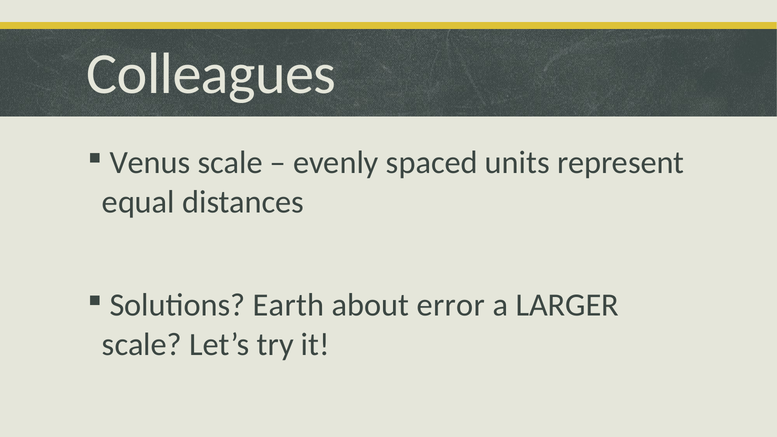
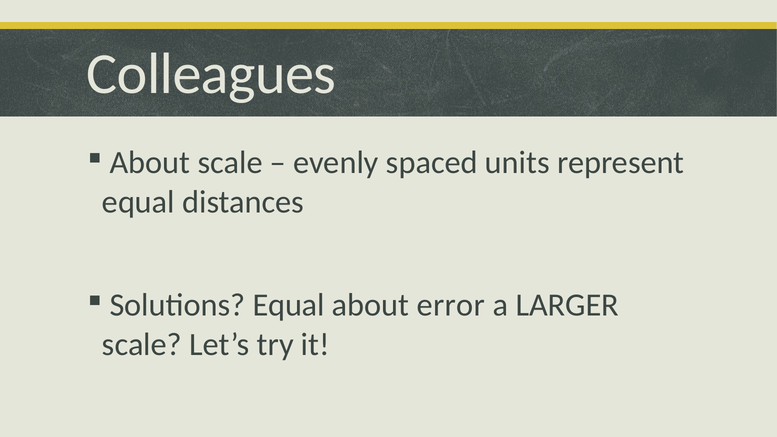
Venus at (150, 163): Venus -> About
Solutions Earth: Earth -> Equal
